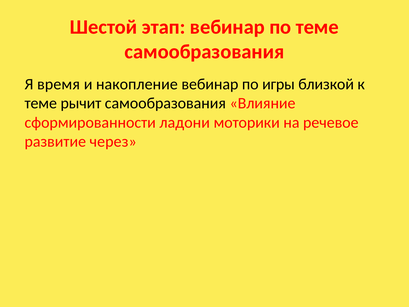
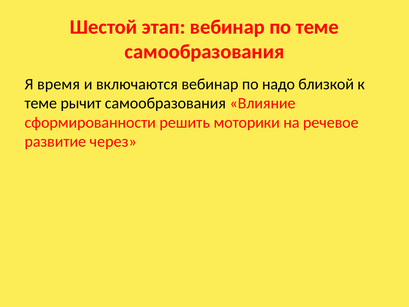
накопление: накопление -> включаются
игры: игры -> надо
ладони: ладони -> решить
